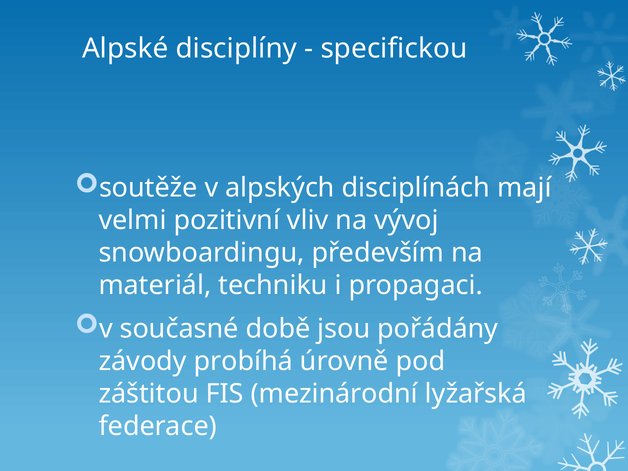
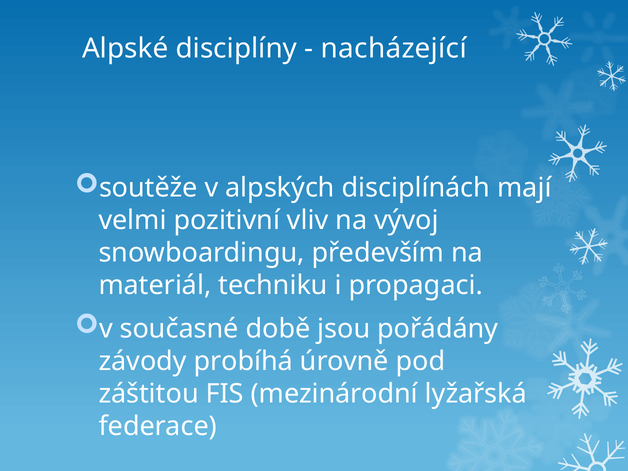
specifickou: specifickou -> nacházející
